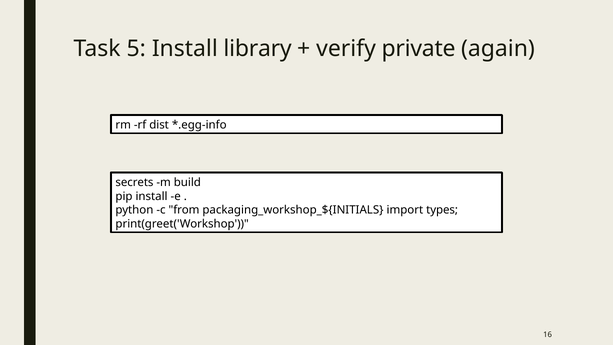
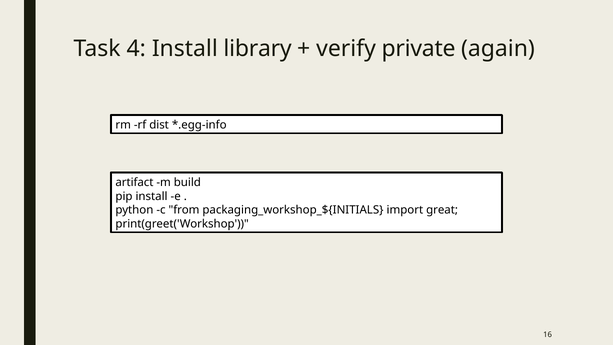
5: 5 -> 4
secrets: secrets -> artifact
types: types -> great
